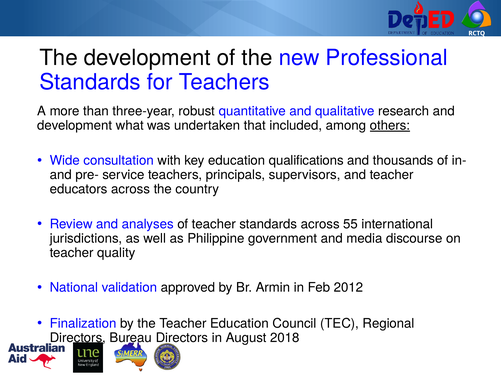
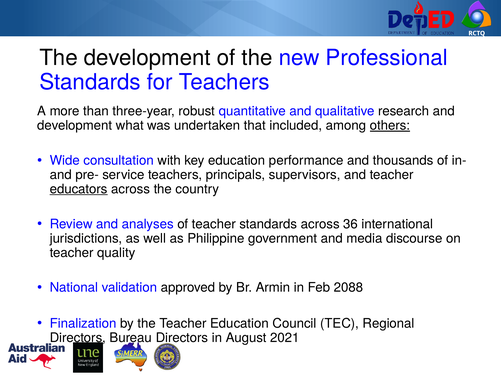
qualifications: qualifications -> performance
educators underline: none -> present
55: 55 -> 36
2012: 2012 -> 2088
2018: 2018 -> 2021
